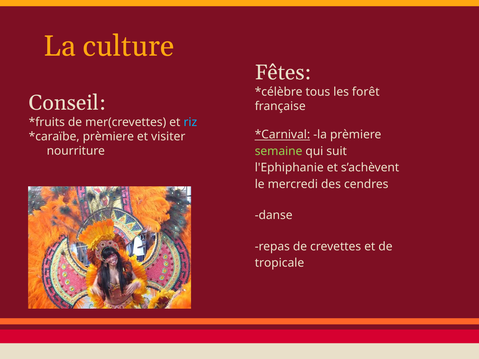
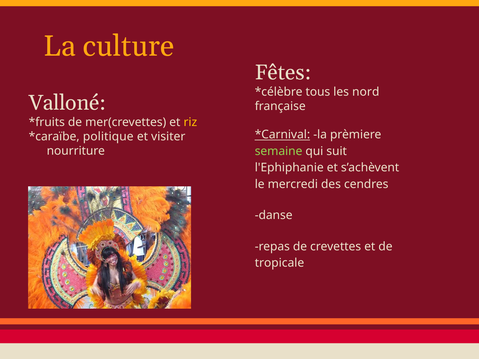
forêt: forêt -> nord
Conseil: Conseil -> Valloné
riz colour: light blue -> yellow
prèmiere at (108, 137): prèmiere -> politique
